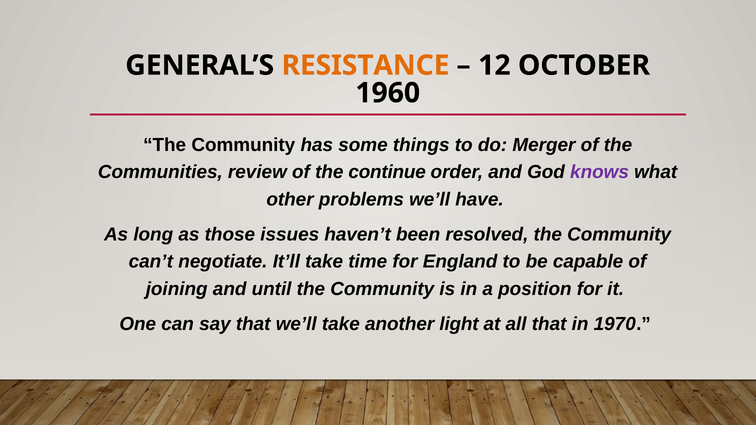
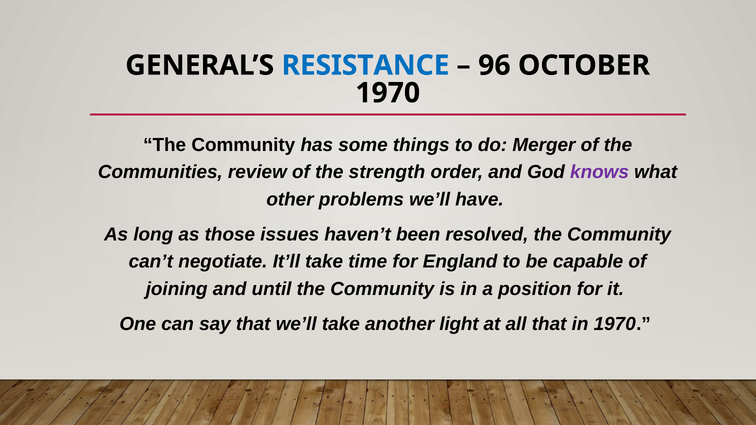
RESISTANCE colour: orange -> blue
12: 12 -> 96
1960 at (388, 93): 1960 -> 1970
continue: continue -> strength
